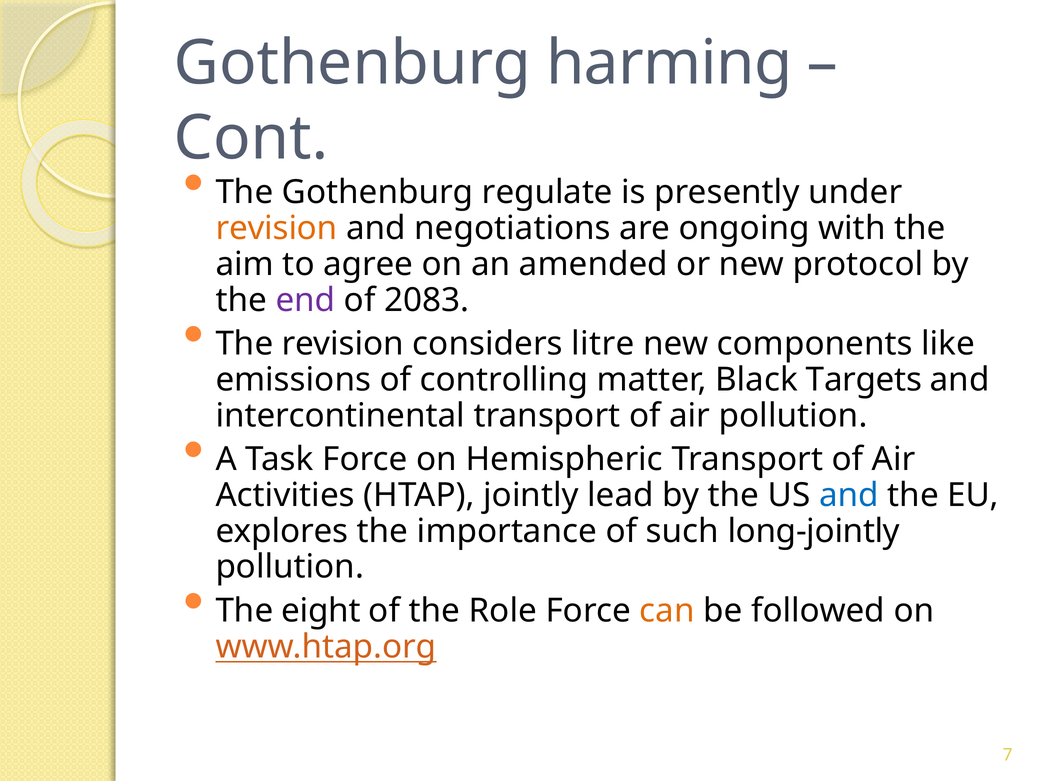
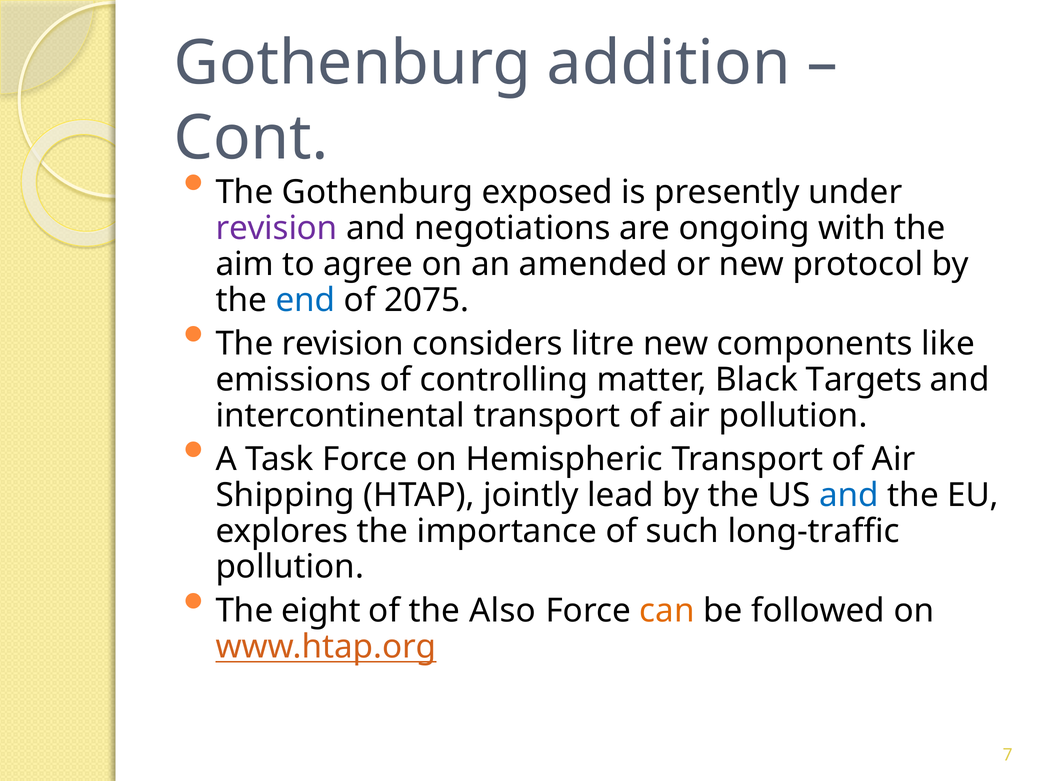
harming: harming -> addition
regulate: regulate -> exposed
revision at (277, 228) colour: orange -> purple
end colour: purple -> blue
2083: 2083 -> 2075
Activities: Activities -> Shipping
long-jointly: long-jointly -> long-traffic
Role: Role -> Also
